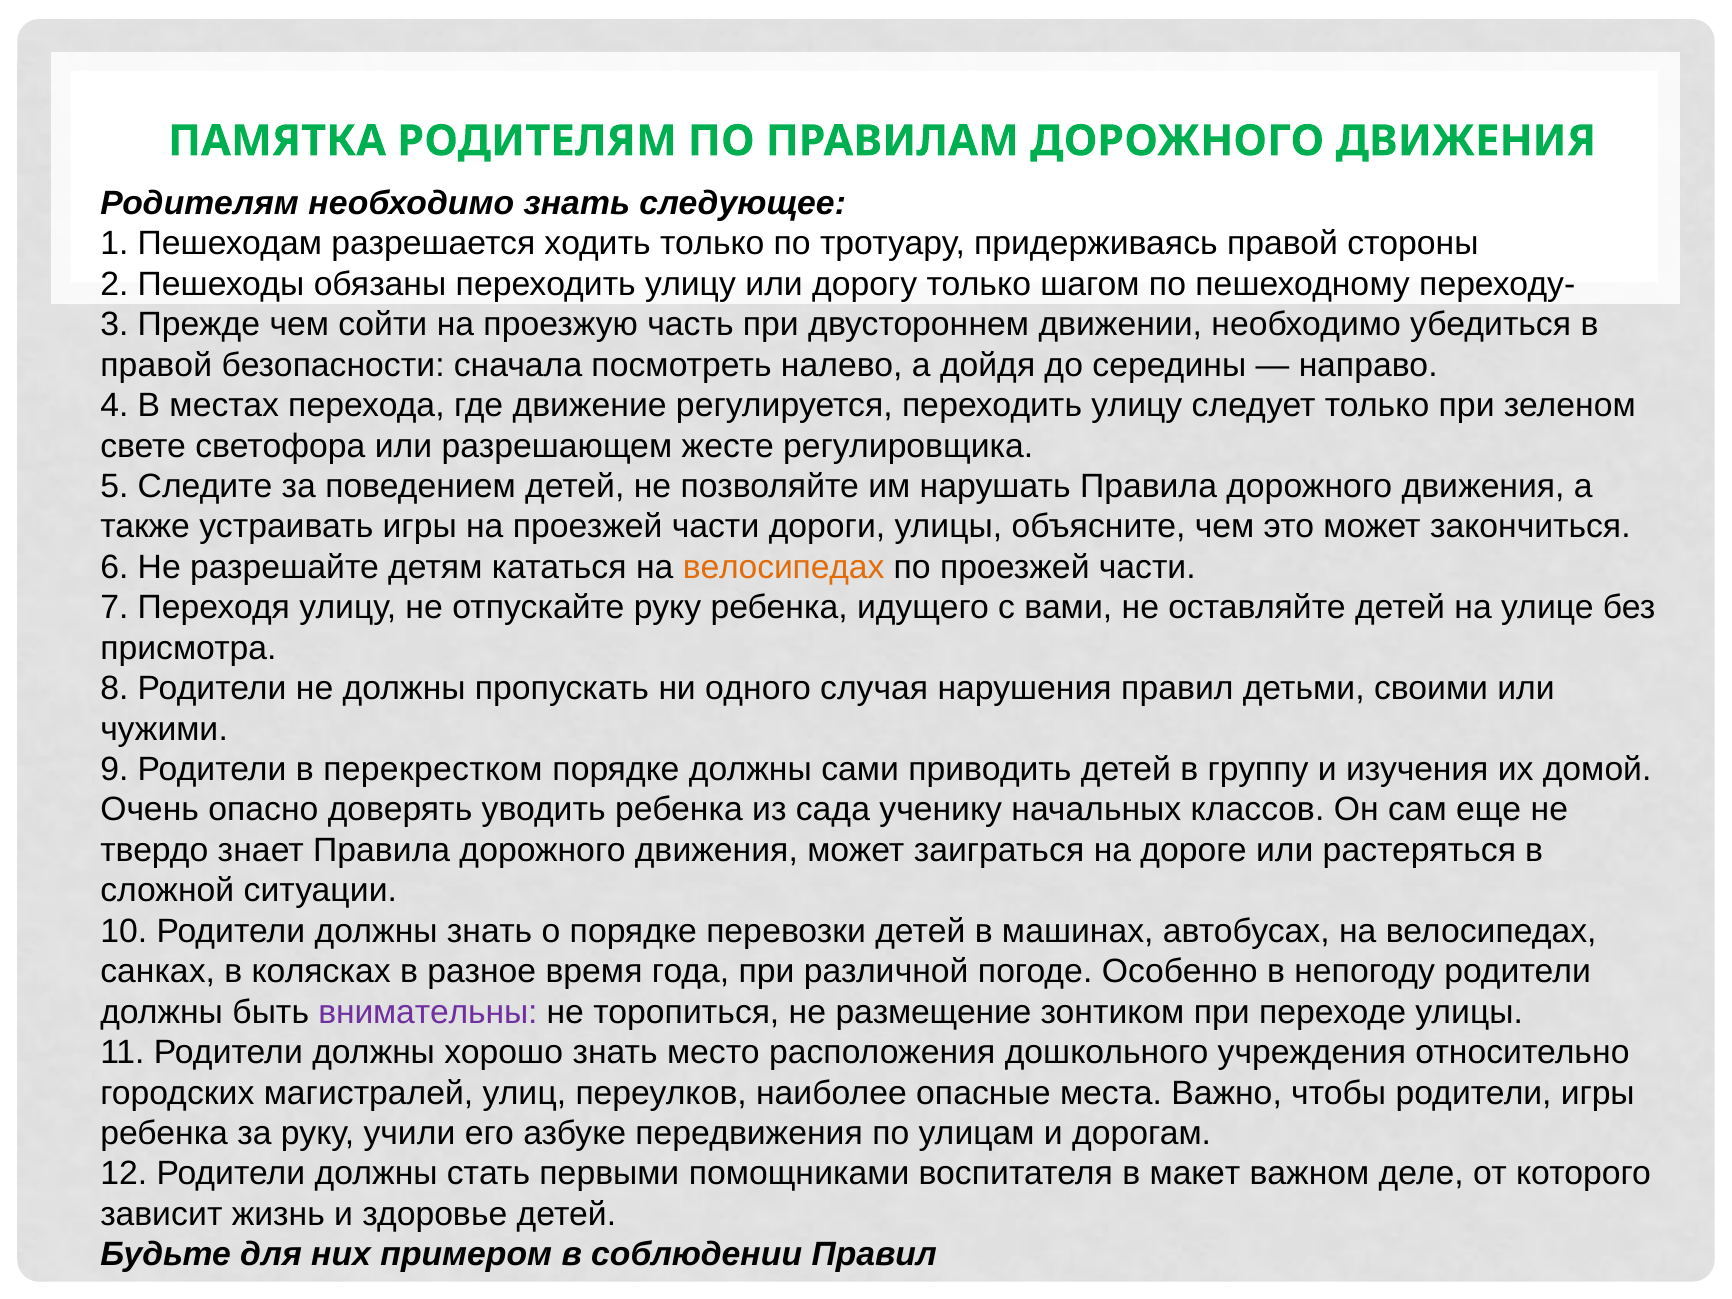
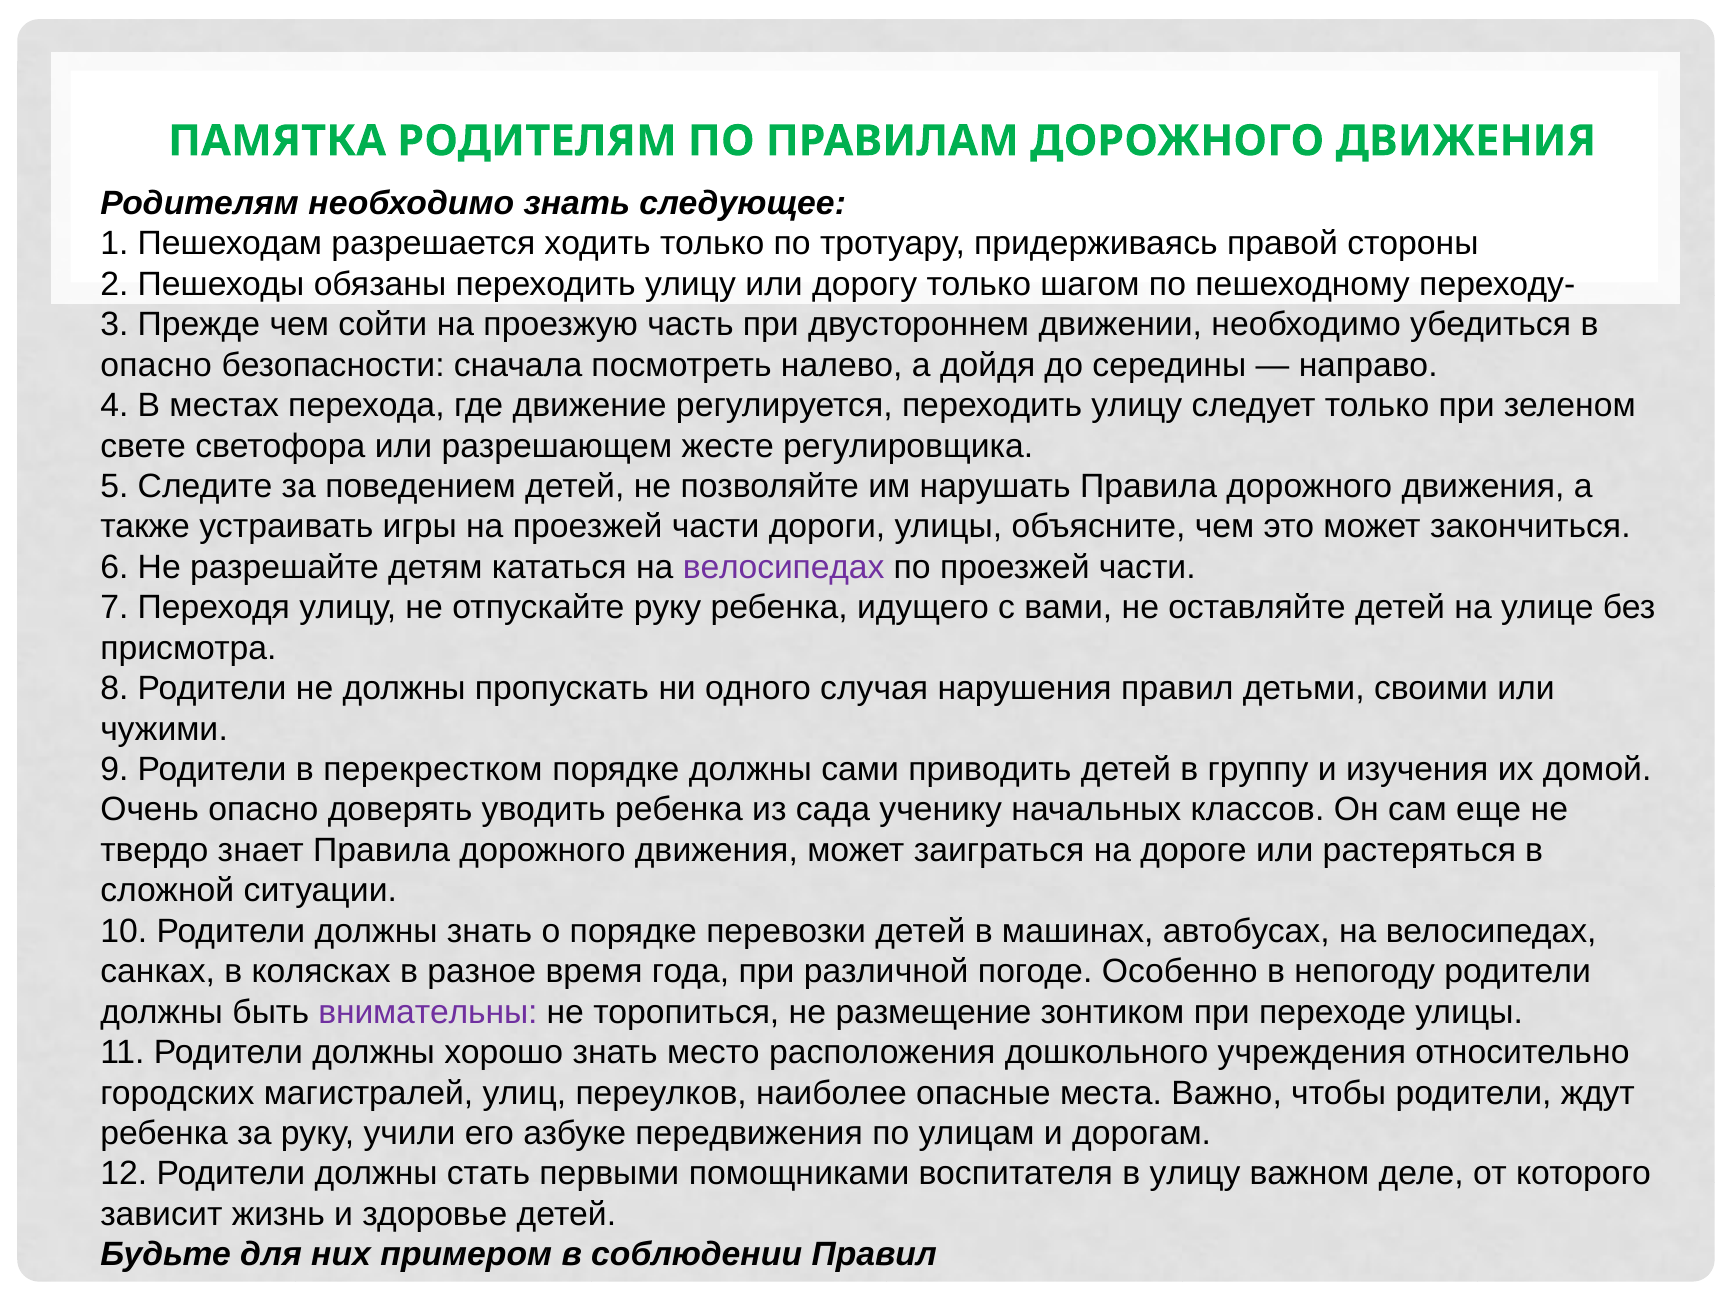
правой at (156, 365): правой -> опасно
велосипедах at (784, 567) colour: orange -> purple
родители игры: игры -> ждут
в макет: макет -> улицу
